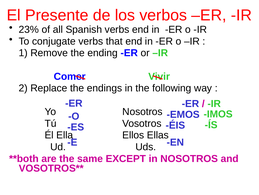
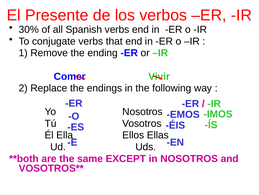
23%: 23% -> 30%
